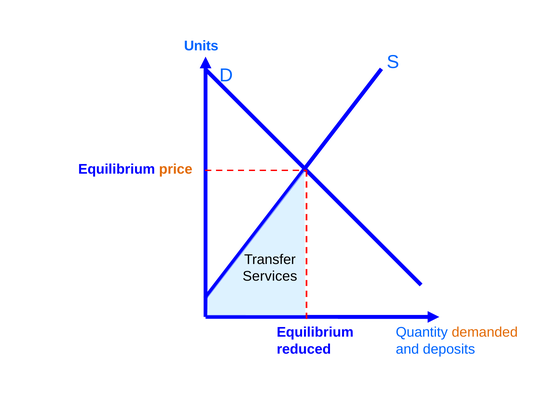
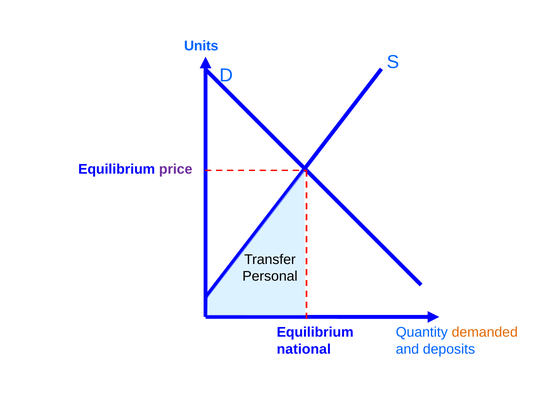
price colour: orange -> purple
Services: Services -> Personal
reduced: reduced -> national
